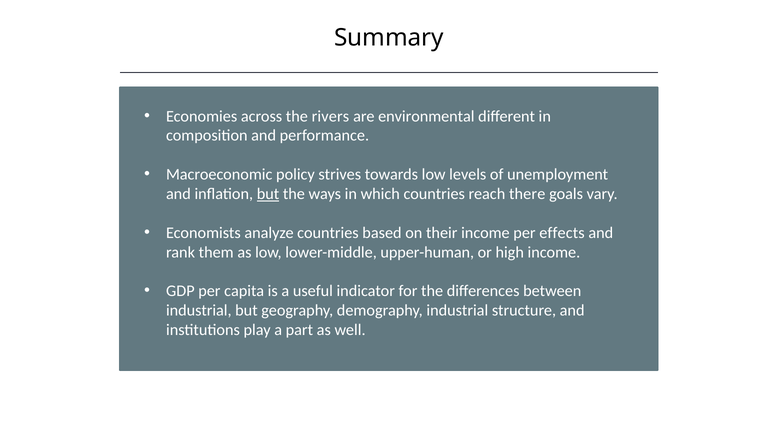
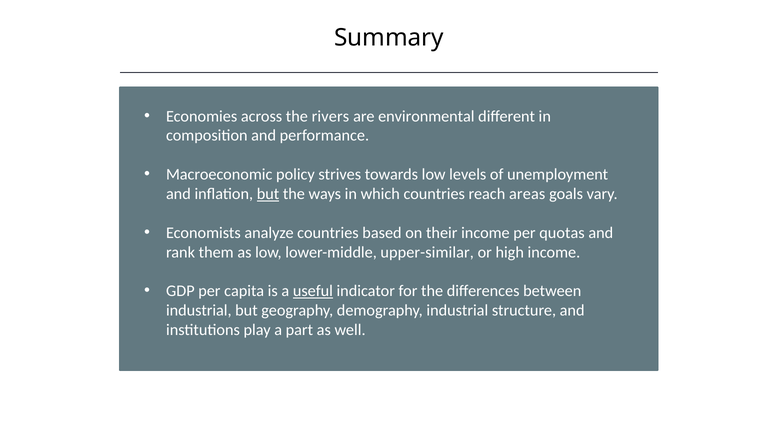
there: there -> areas
effects: effects -> quotas
upper-human: upper-human -> upper-similar
useful underline: none -> present
